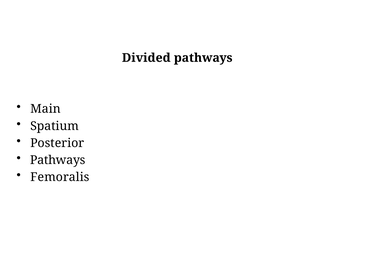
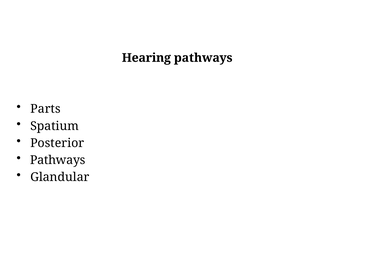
Divided: Divided -> Hearing
Main: Main -> Parts
Femoralis: Femoralis -> Glandular
